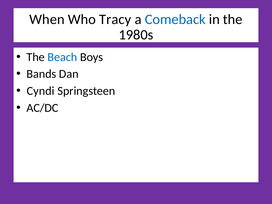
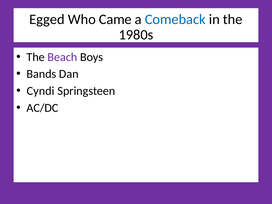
When: When -> Egged
Tracy: Tracy -> Came
Beach colour: blue -> purple
